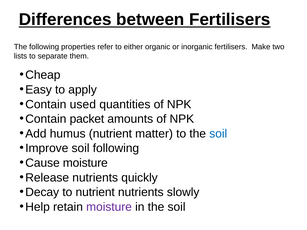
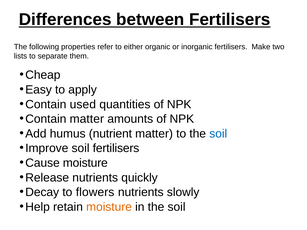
Contain packet: packet -> matter
soil following: following -> fertilisers
to nutrient: nutrient -> flowers
moisture at (109, 207) colour: purple -> orange
